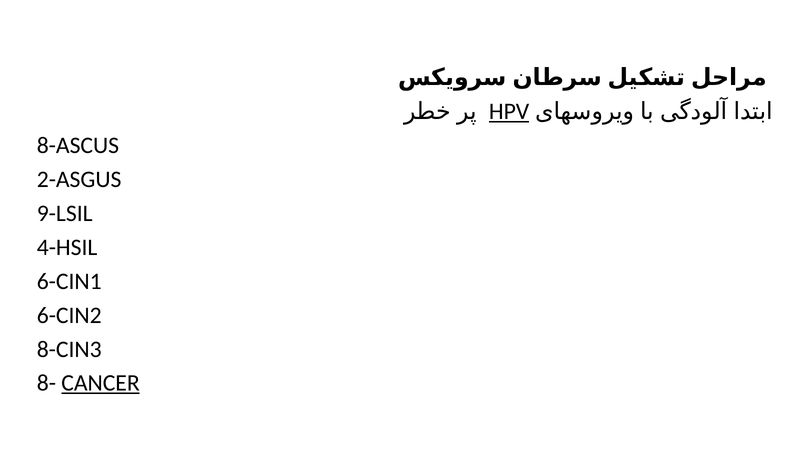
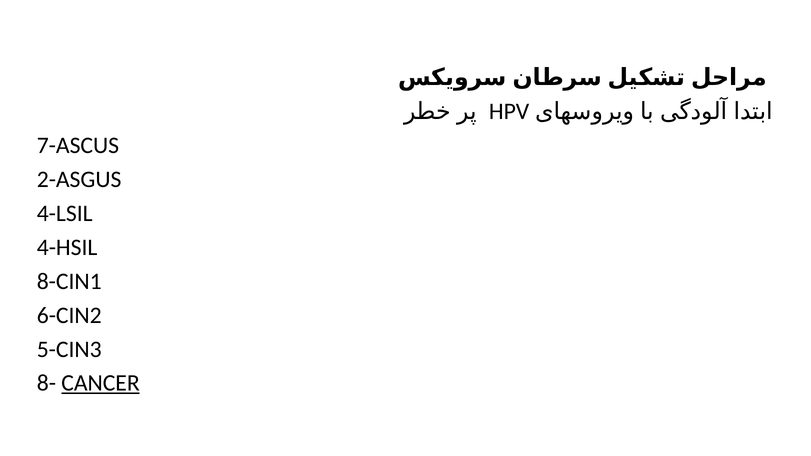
HPV underline: present -> none
8-ASCUS: 8-ASCUS -> 7-ASCUS
9-LSIL: 9-LSIL -> 4-LSIL
6-CIN1: 6-CIN1 -> 8-CIN1
8-CIN3: 8-CIN3 -> 5-CIN3
